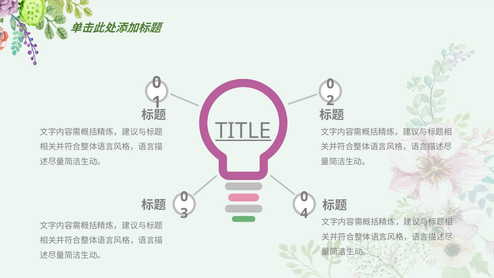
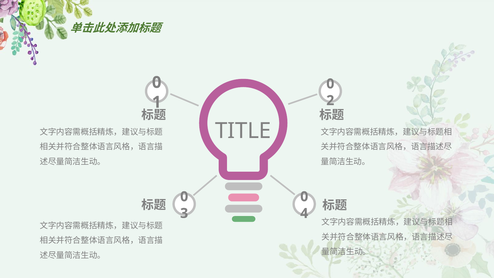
TITLE underline: present -> none
